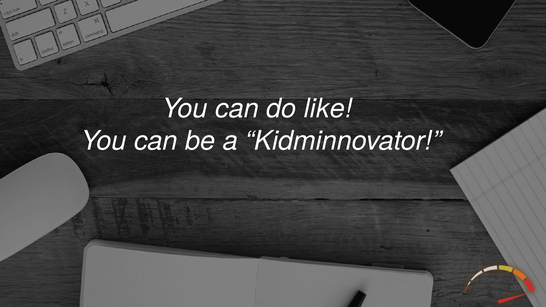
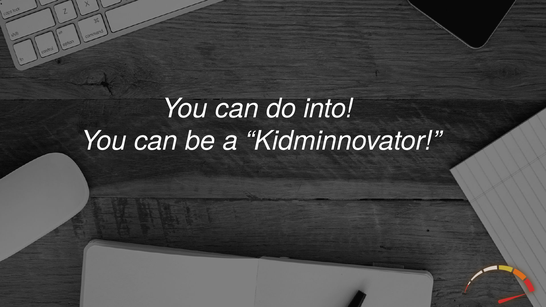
like: like -> into
